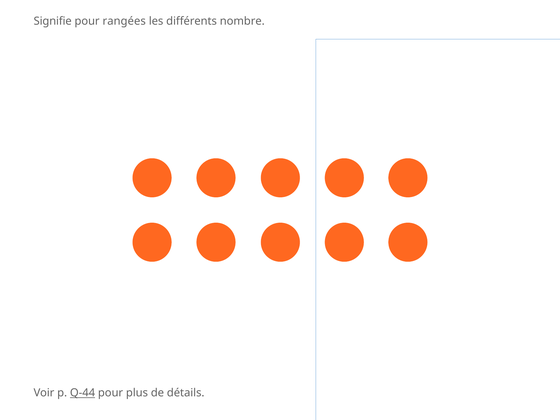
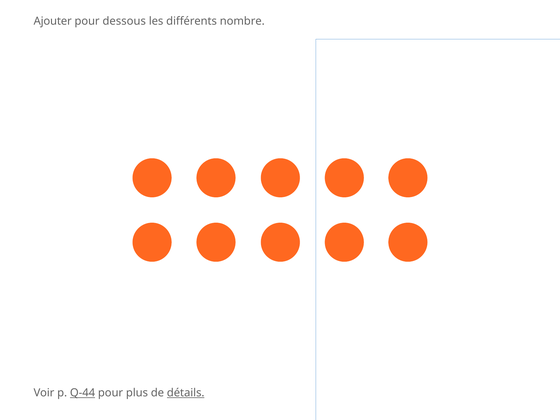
Signifie: Signifie -> Ajouter
rangées: rangées -> dessous
détails underline: none -> present
